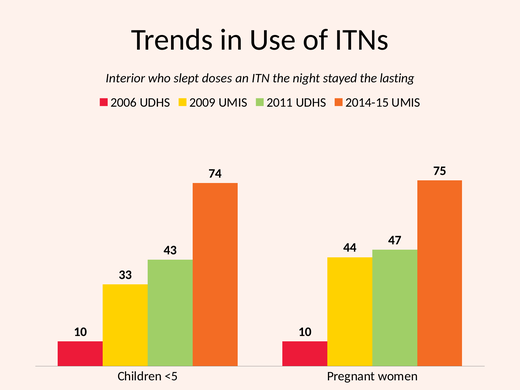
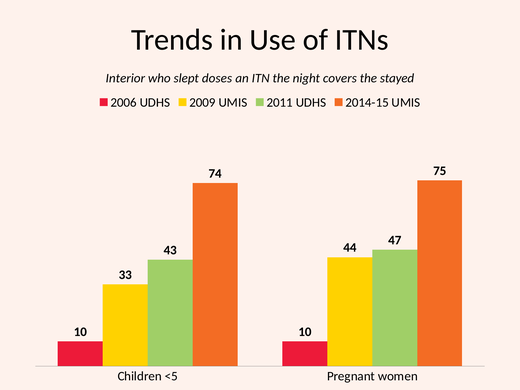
stayed: stayed -> covers
lasting: lasting -> stayed
